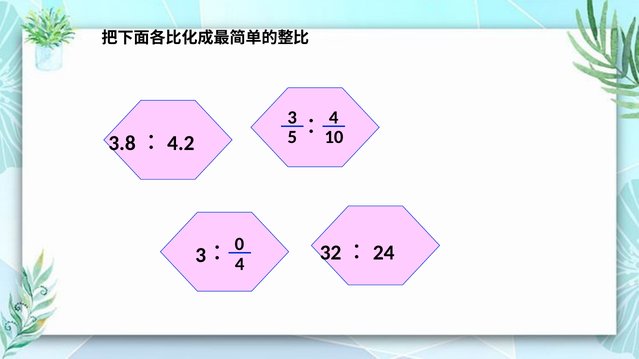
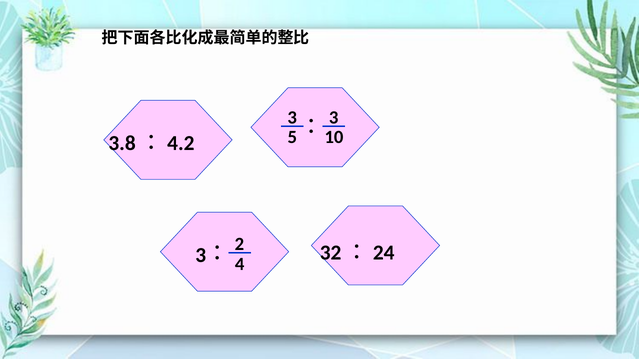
4 at (334, 118): 4 -> 3
0: 0 -> 2
